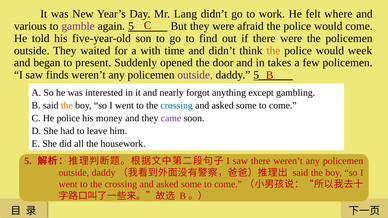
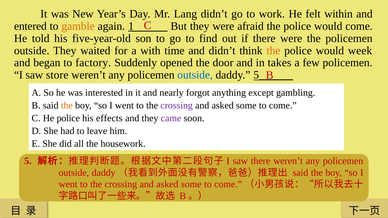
where: where -> within
various: various -> entered
gamble at (78, 26) colour: purple -> orange
again 5: 5 -> 1
present: present -> factory
finds: finds -> store
outside at (195, 75) colour: purple -> blue
crossing at (177, 106) colour: blue -> purple
money: money -> effects
